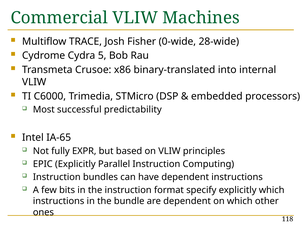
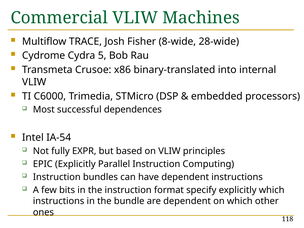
0-wide: 0-wide -> 8-wide
predictability: predictability -> dependences
IA-65: IA-65 -> IA-54
